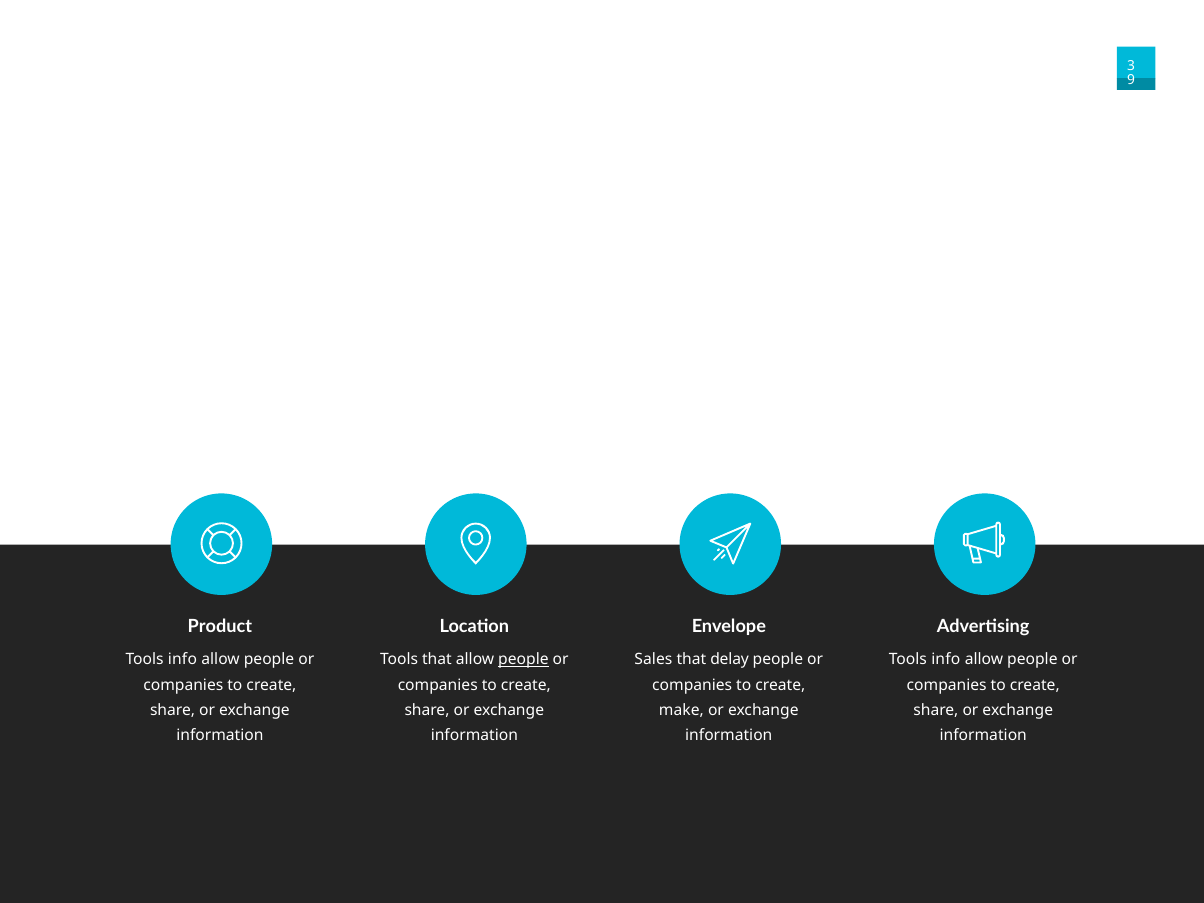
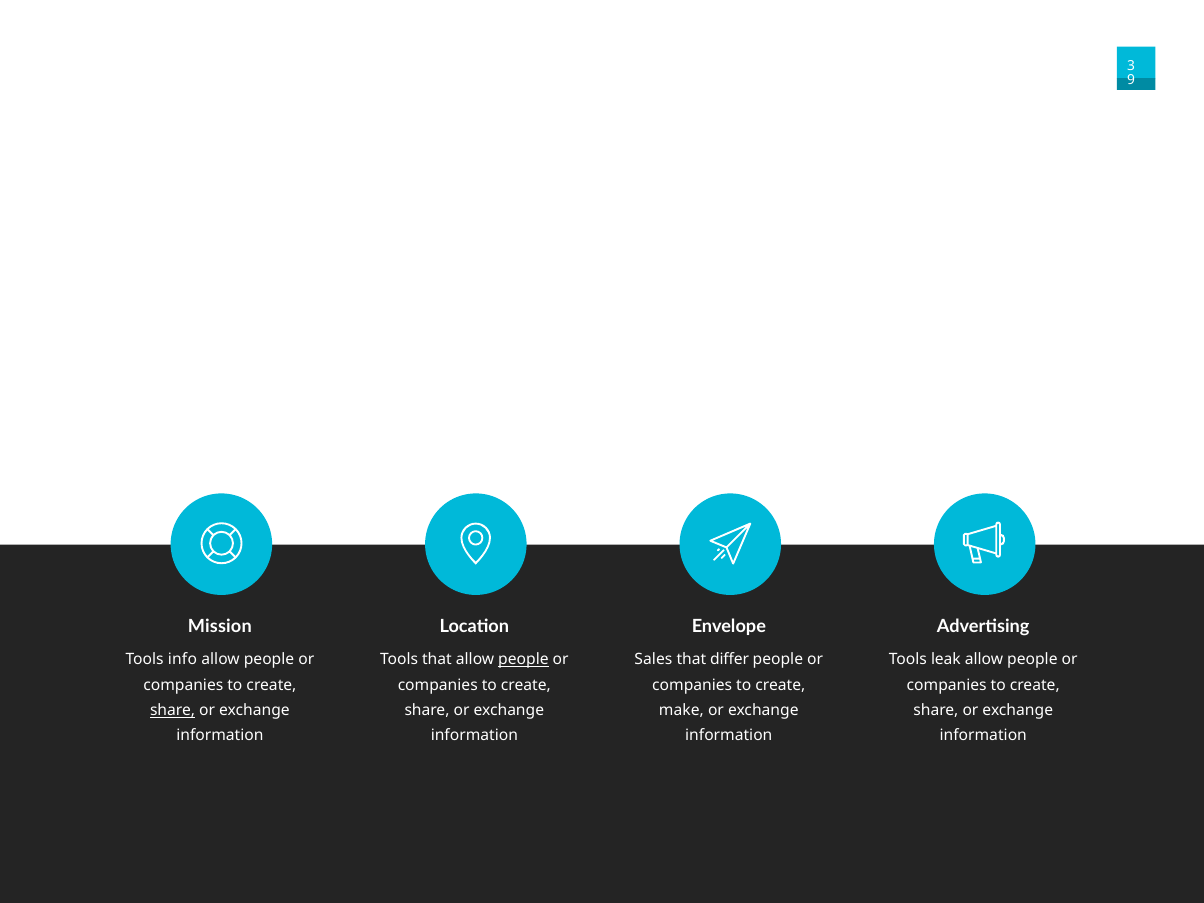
Product: Product -> Mission
delay: delay -> differ
info at (946, 660): info -> leak
share at (173, 710) underline: none -> present
